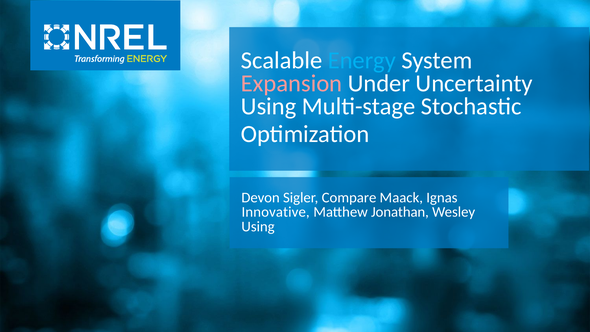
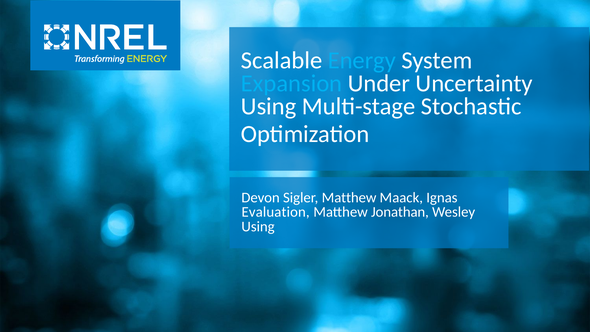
Expansion colour: pink -> light blue
Sigler Compare: Compare -> Matthew
Innovative: Innovative -> Evaluation
